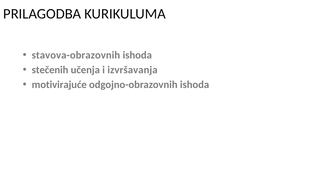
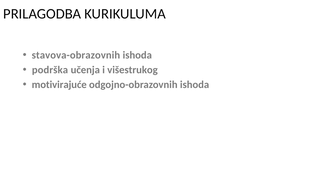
stečenih: stečenih -> podrška
izvršavanja: izvršavanja -> višestrukog
